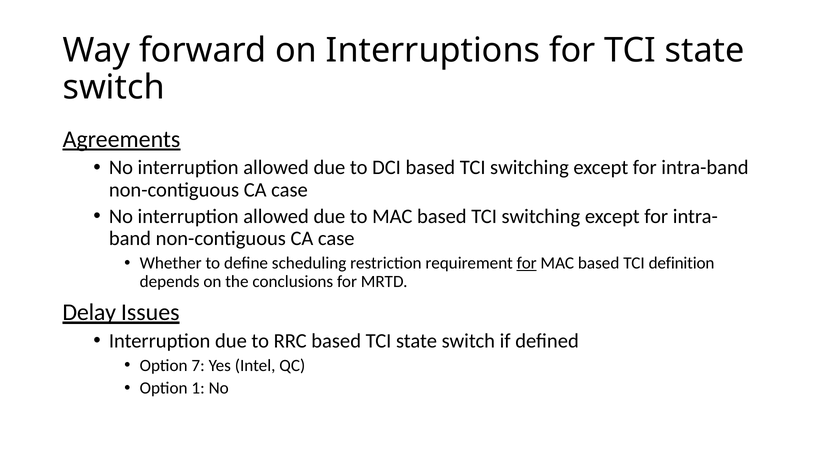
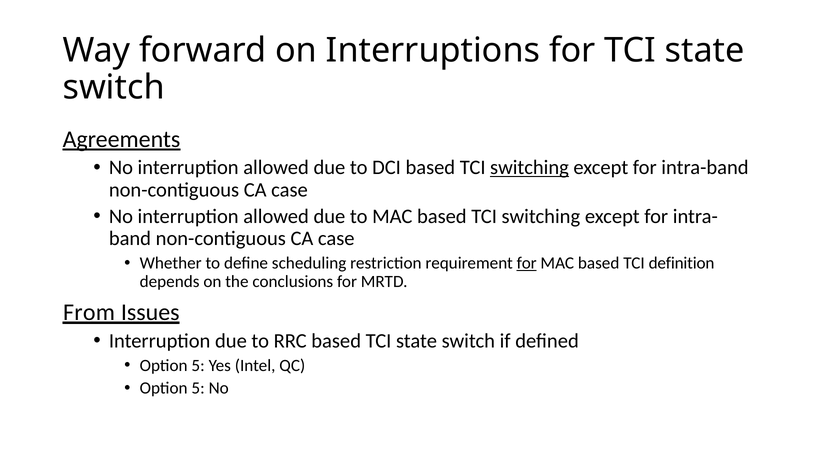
switching at (529, 167) underline: none -> present
Delay: Delay -> From
7 at (198, 365): 7 -> 5
1 at (198, 388): 1 -> 5
